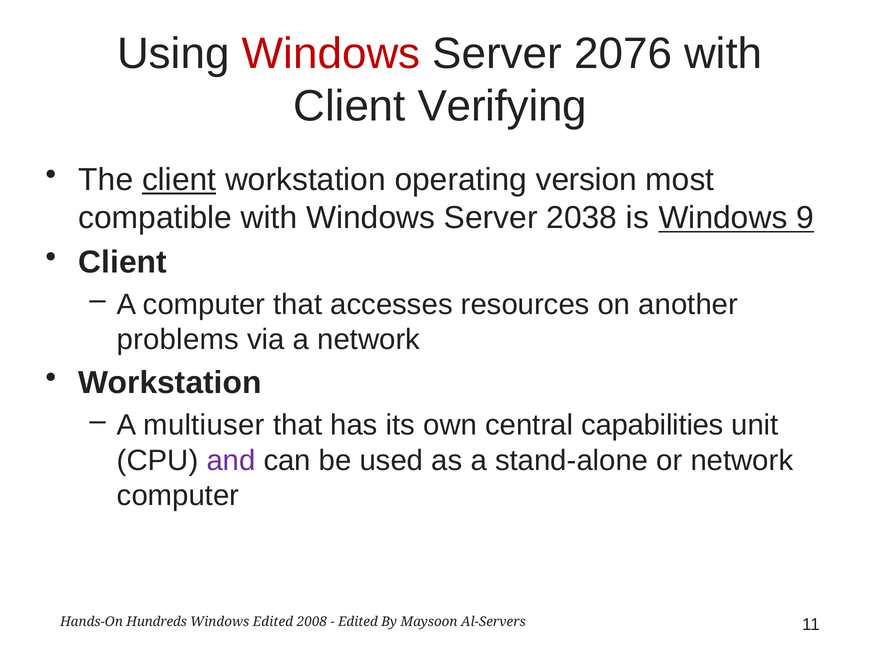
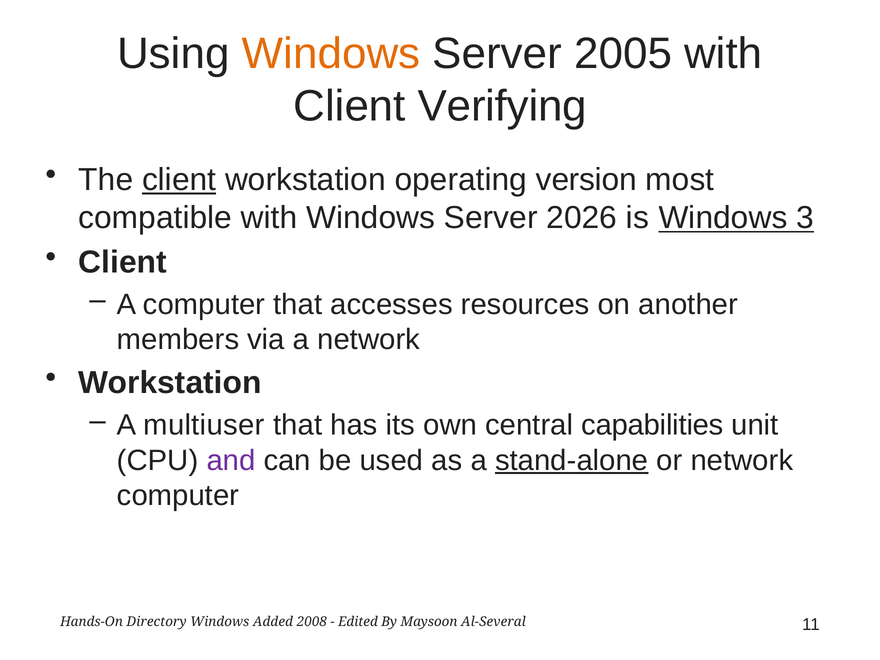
Windows at (331, 54) colour: red -> orange
2076: 2076 -> 2005
2038: 2038 -> 2026
9: 9 -> 3
problems: problems -> members
stand-alone underline: none -> present
Hundreds: Hundreds -> Directory
Windows Edited: Edited -> Added
Al-Servers: Al-Servers -> Al-Several
